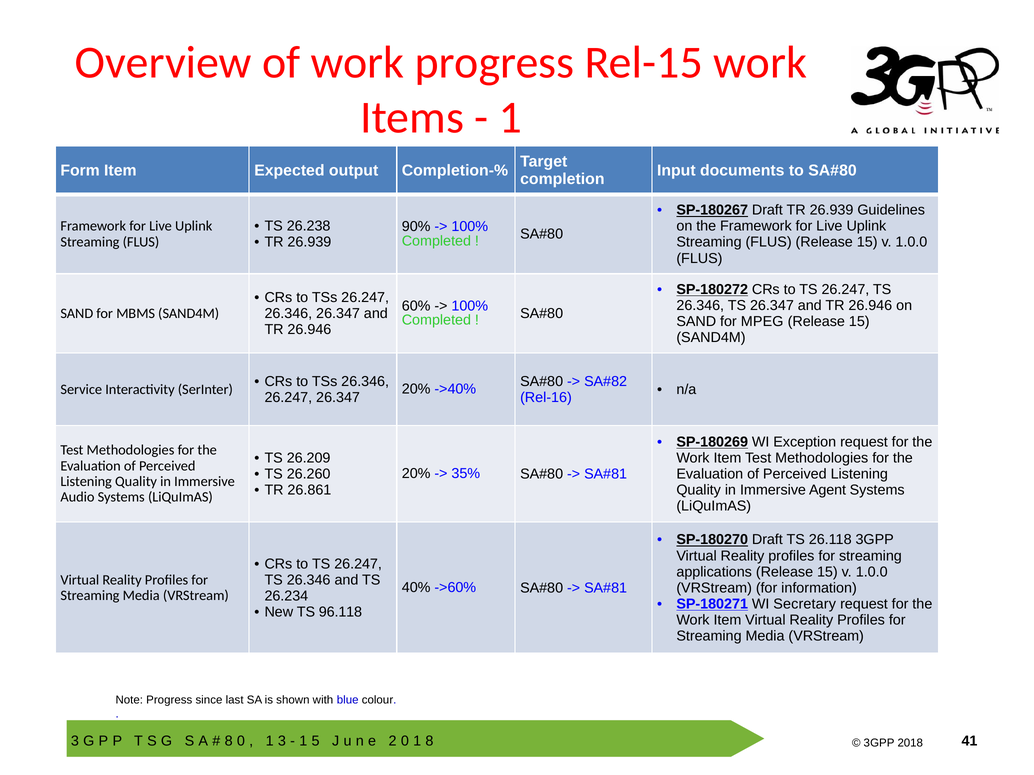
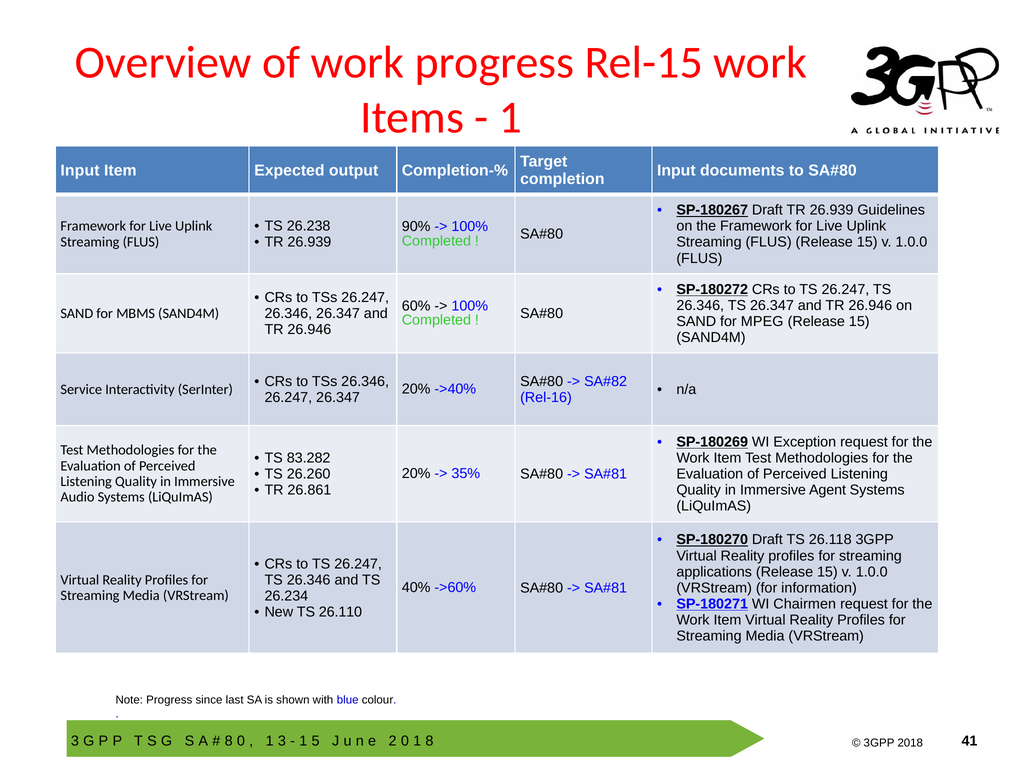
Form at (80, 171): Form -> Input
26.209: 26.209 -> 83.282
Secretary: Secretary -> Chairmen
96.118: 96.118 -> 26.110
